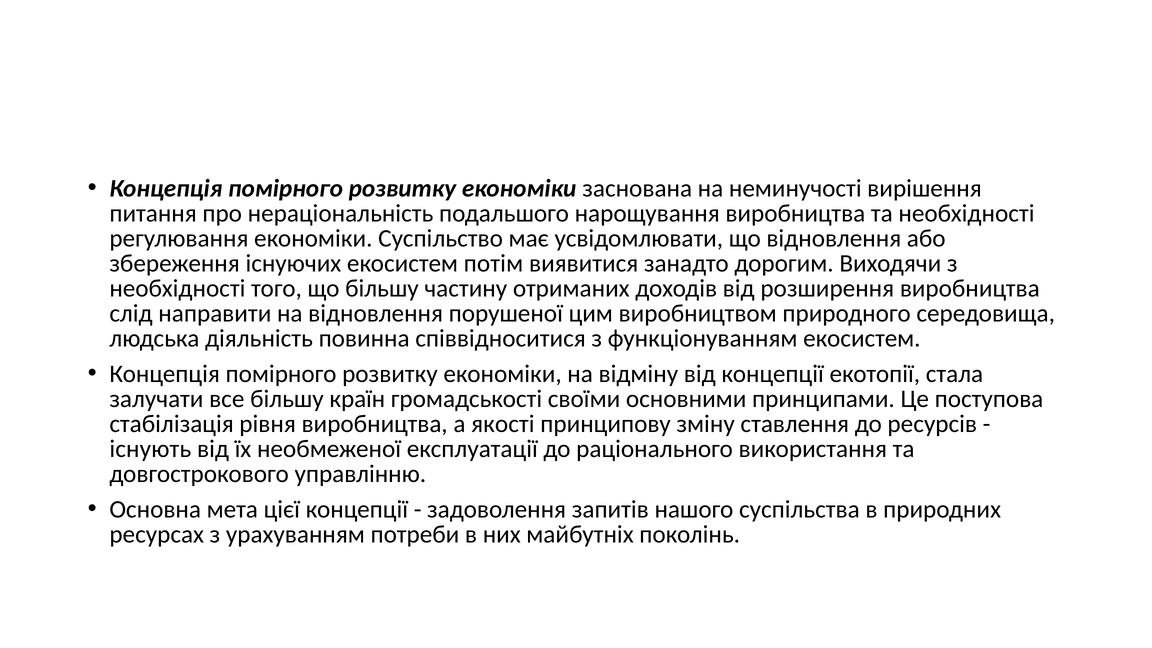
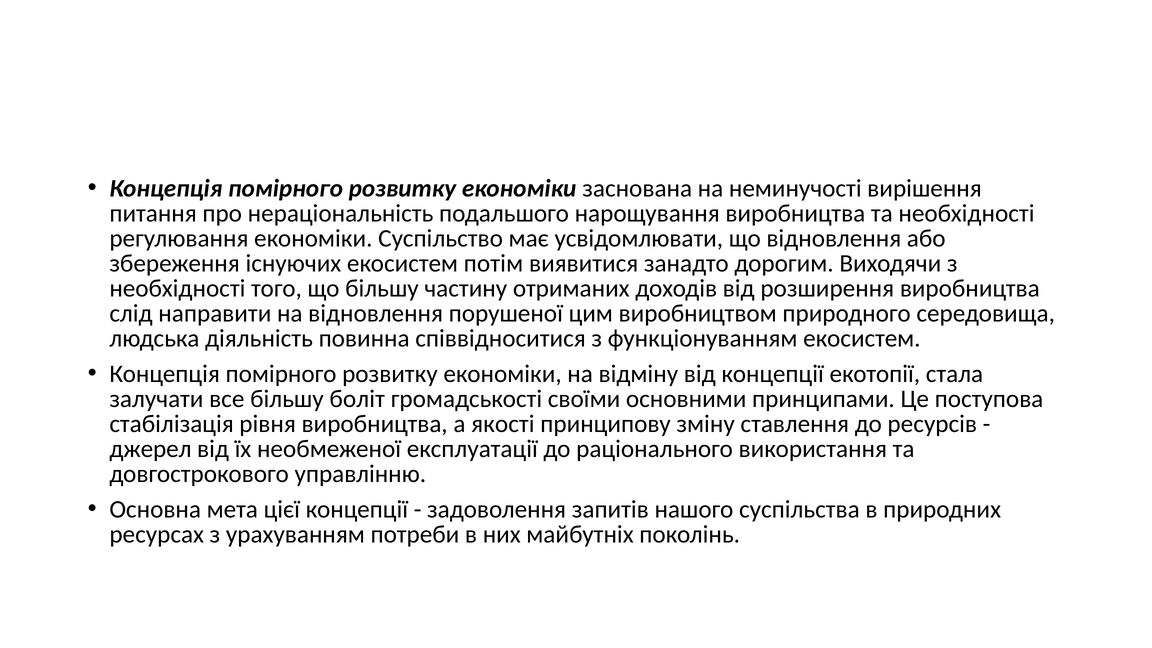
країн: країн -> боліт
існують: існують -> джерел
